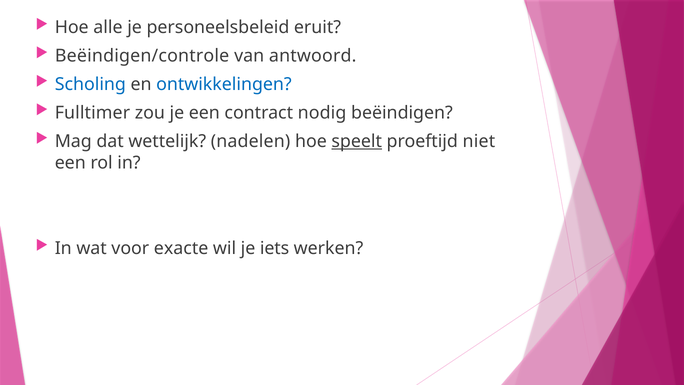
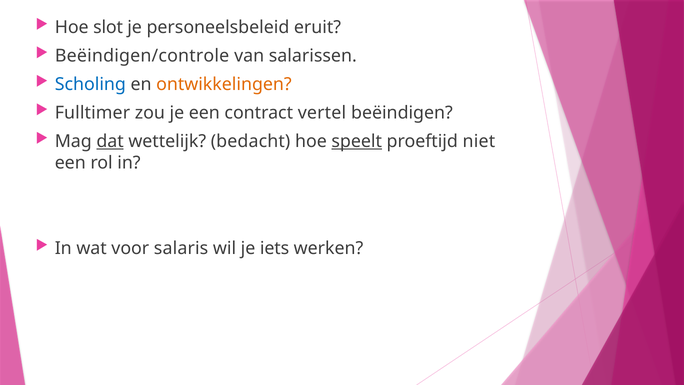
alle: alle -> slot
antwoord: antwoord -> salarissen
ontwikkelingen colour: blue -> orange
nodig: nodig -> vertel
dat underline: none -> present
nadelen: nadelen -> bedacht
exacte: exacte -> salaris
